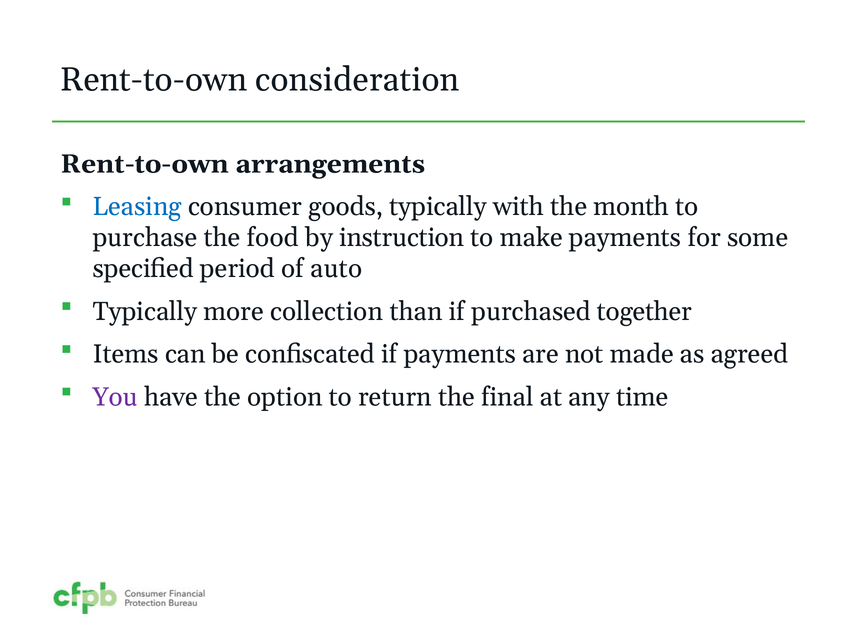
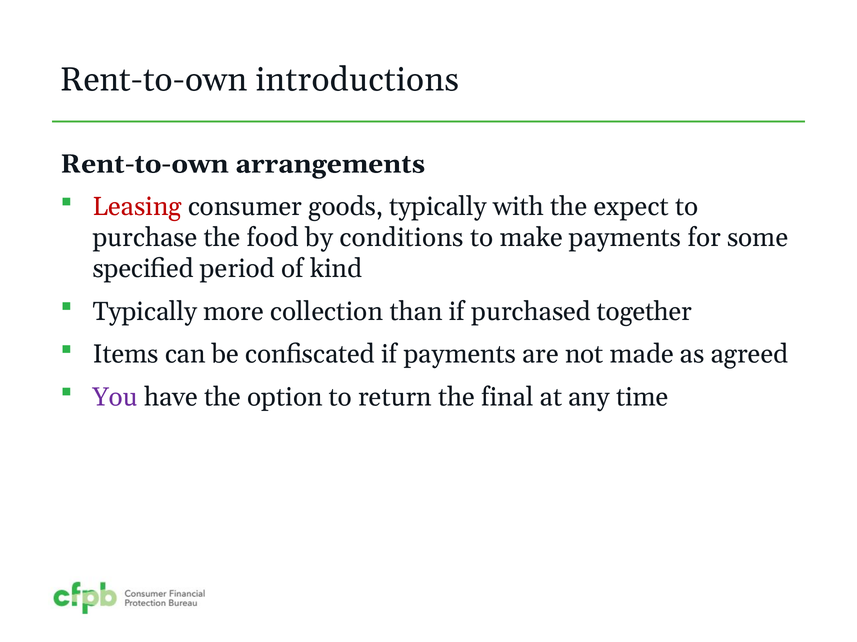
consideration: consideration -> introductions
Leasing colour: blue -> red
month: month -> expect
instruction: instruction -> conditions
auto: auto -> kind
